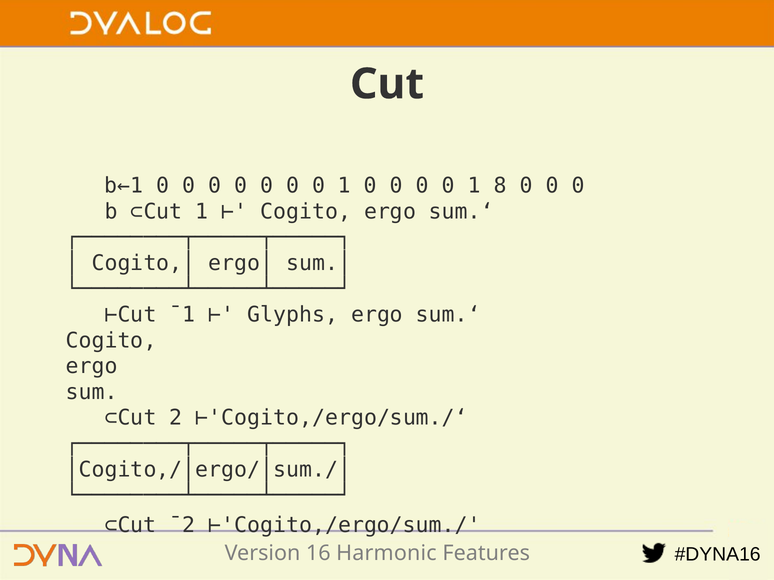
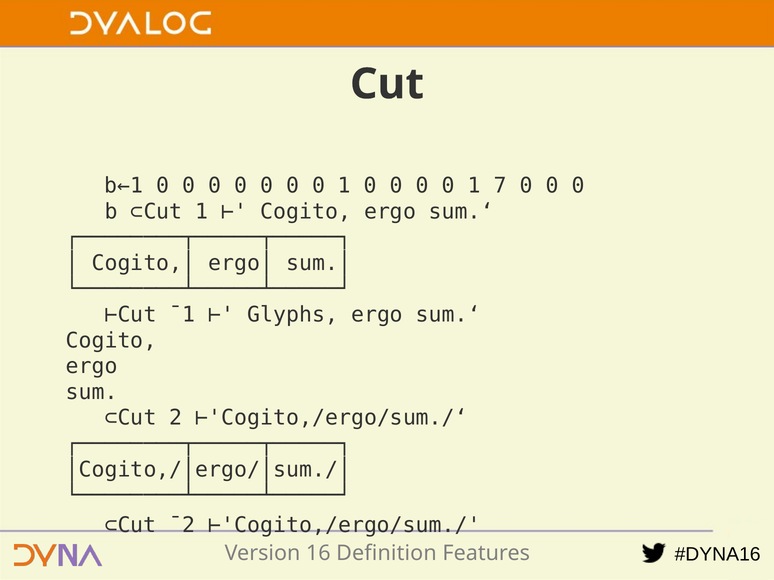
8: 8 -> 7
Harmonic: Harmonic -> Definition
